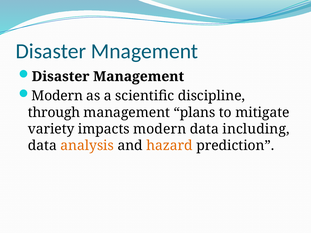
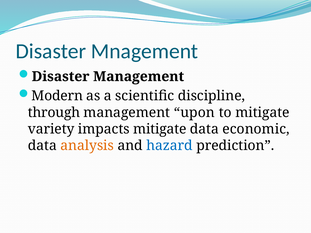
plans: plans -> upon
impacts modern: modern -> mitigate
including: including -> economic
hazard colour: orange -> blue
